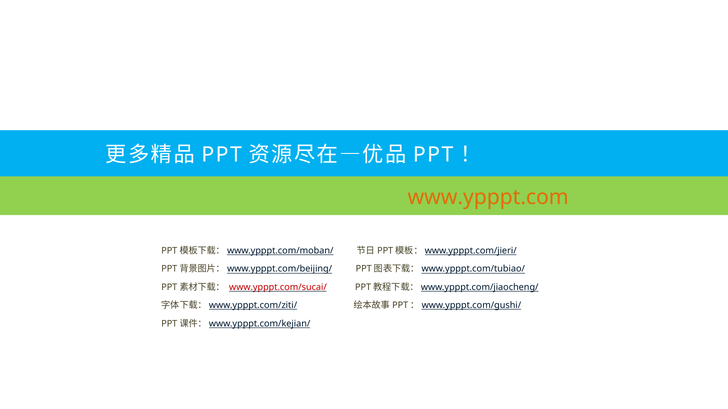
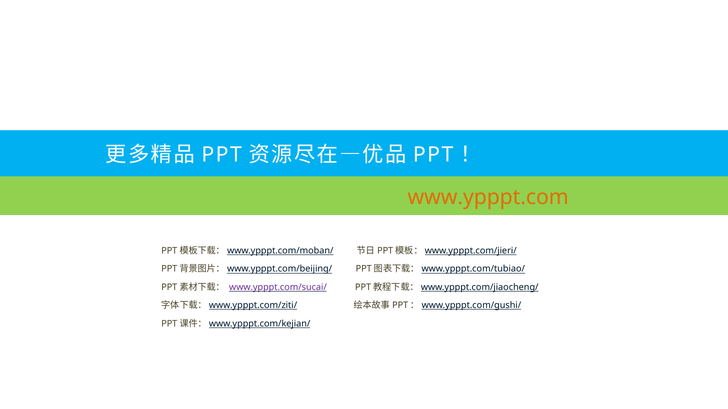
www.ypppt.com/sucai/ colour: red -> purple
